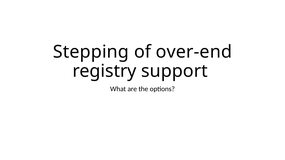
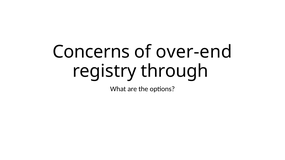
Stepping: Stepping -> Concerns
support: support -> through
